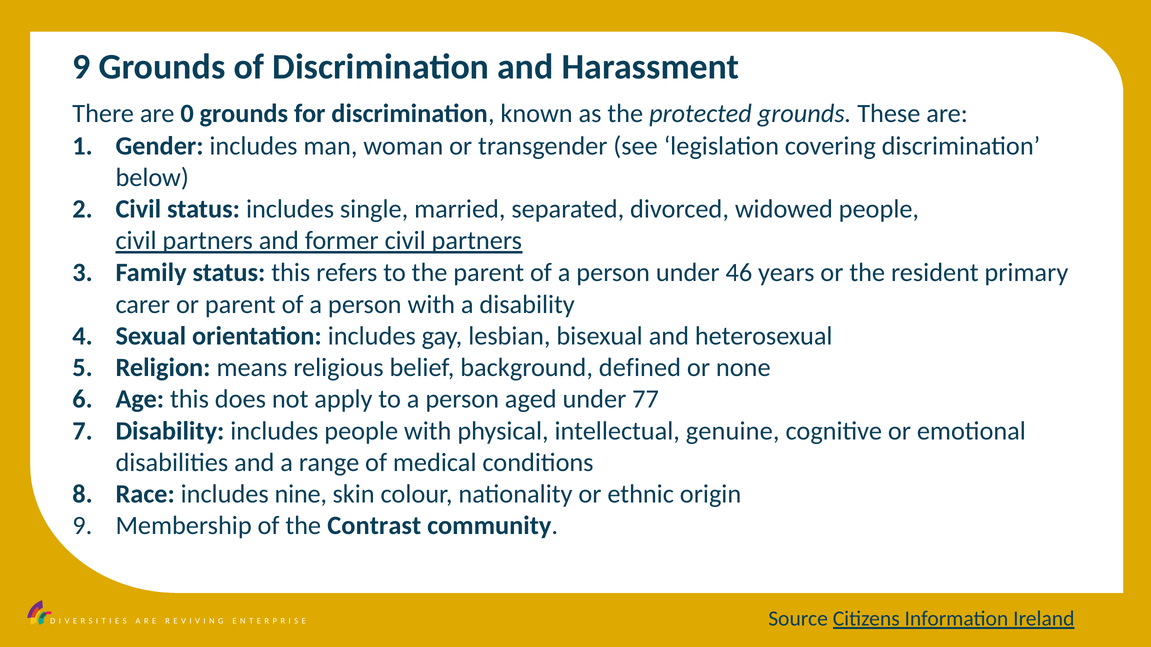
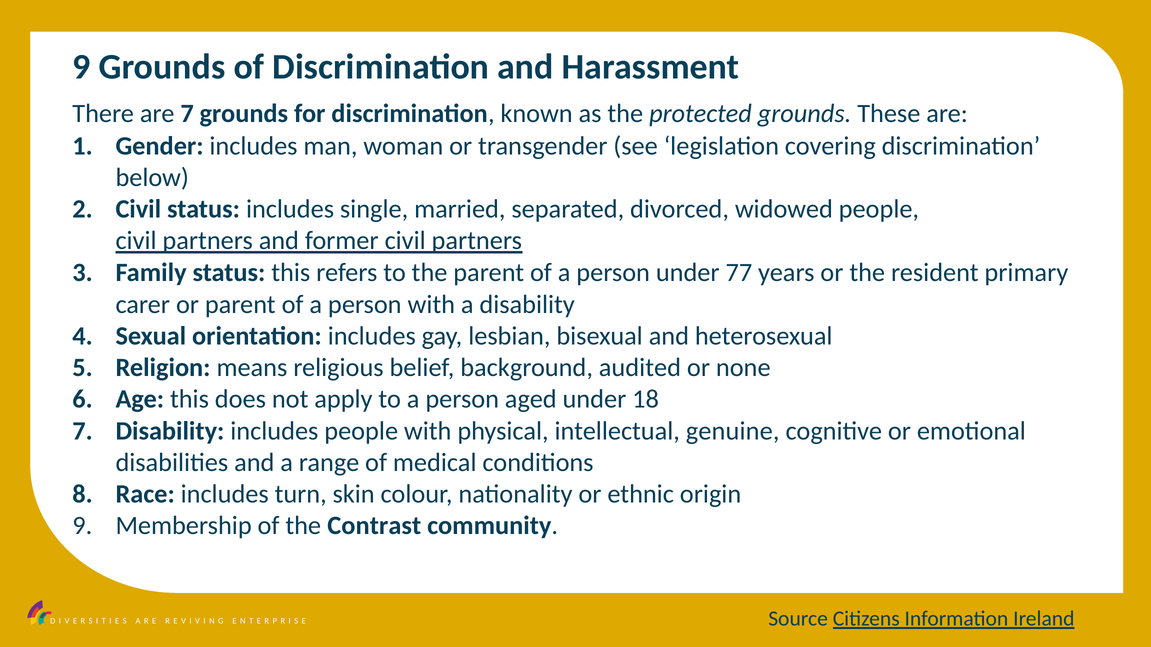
are 0: 0 -> 7
46: 46 -> 77
defined: defined -> audited
77: 77 -> 18
nine: nine -> turn
